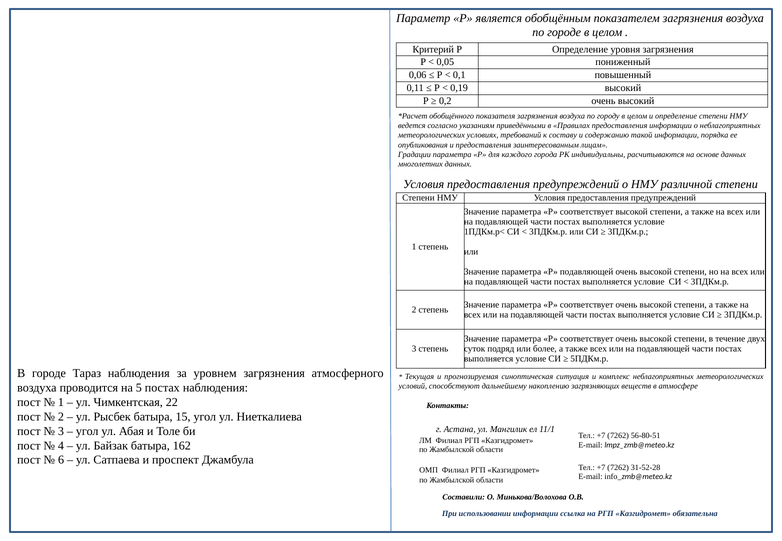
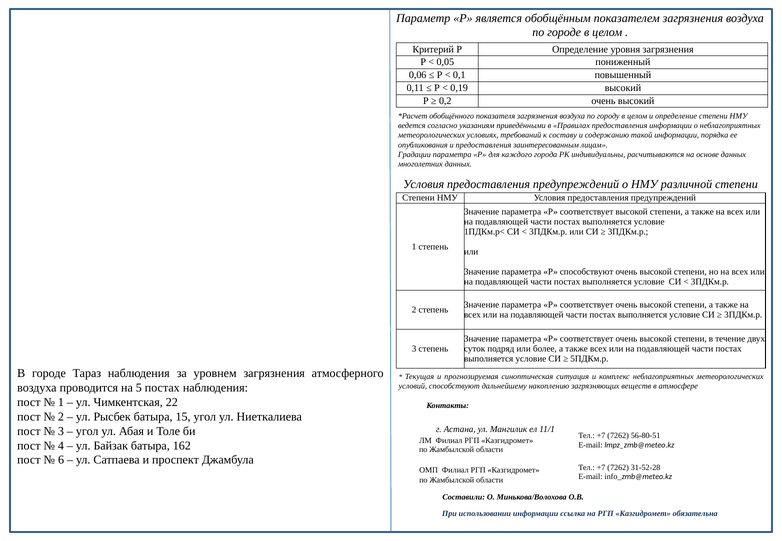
Р подавляющей: подавляющей -> способствуют
